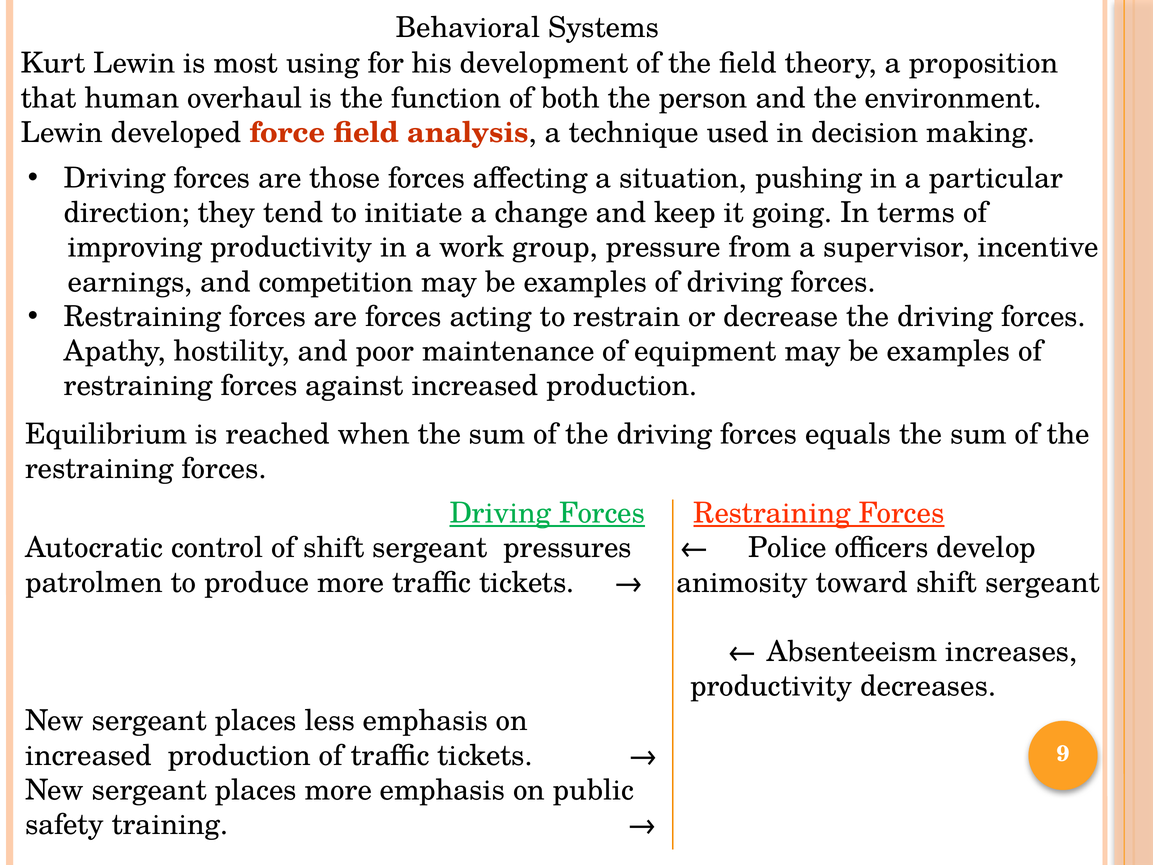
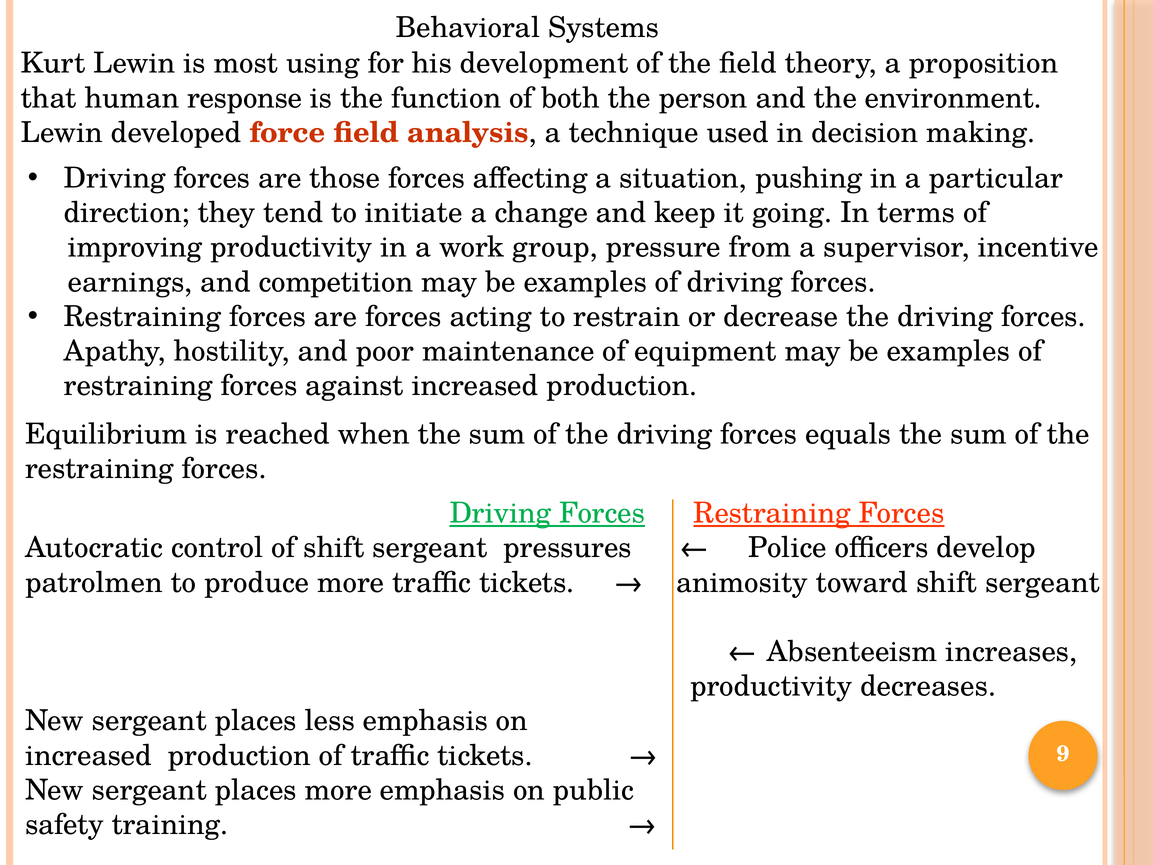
overhaul: overhaul -> response
